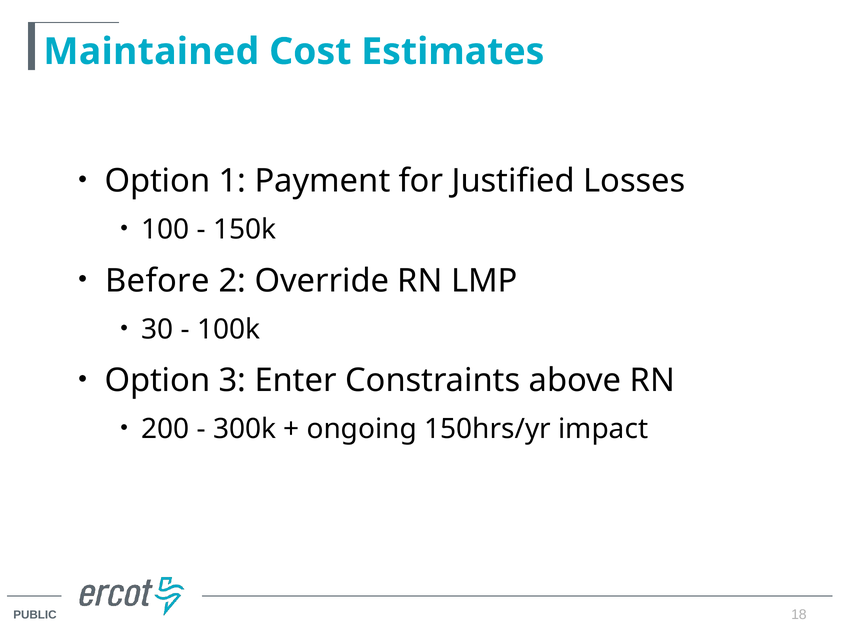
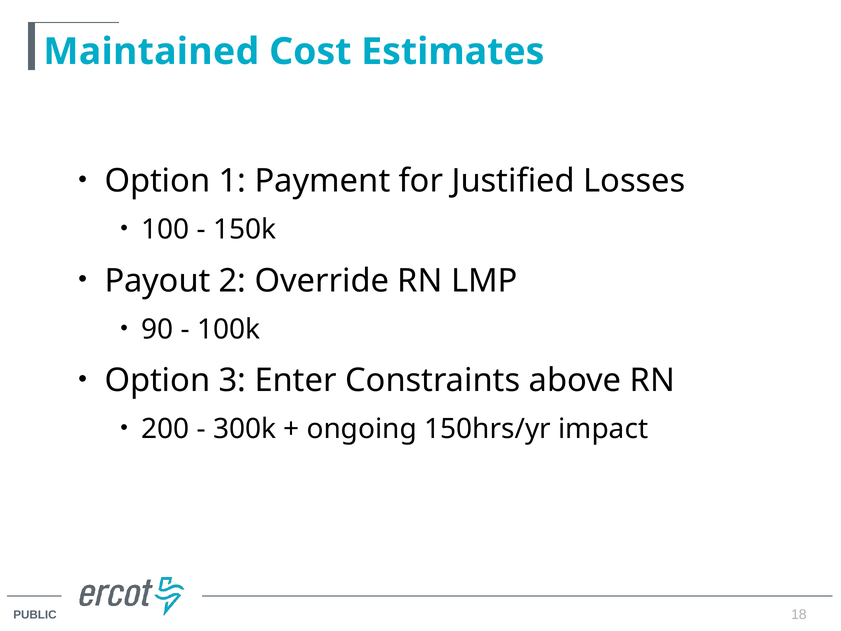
Before: Before -> Payout
30: 30 -> 90
